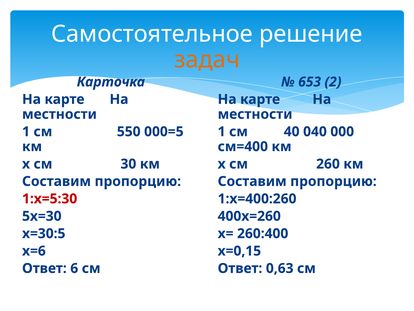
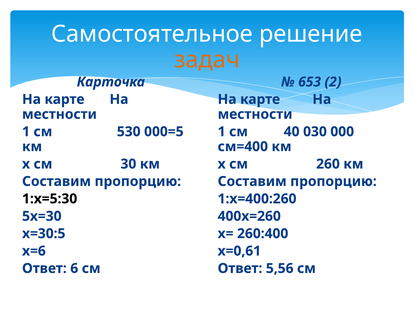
550: 550 -> 530
040: 040 -> 030
1:х=5:30 colour: red -> black
х=0,15: х=0,15 -> х=0,61
0,63: 0,63 -> 5,56
